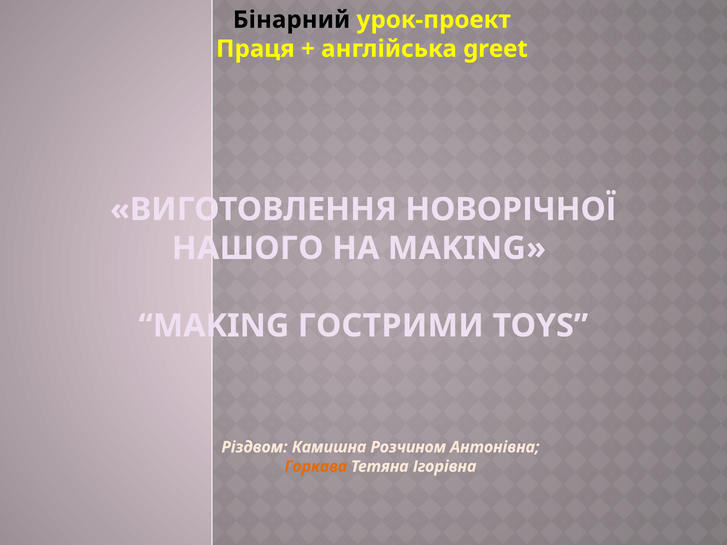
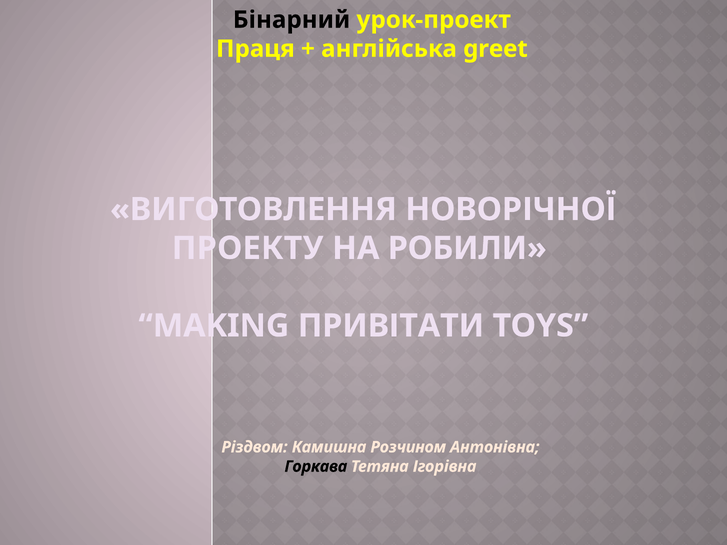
НАШОГО: НАШОГО -> ПРОЕКТУ
НА MAKING: MAKING -> РОБИЛИ
ГОСТРИМИ: ГОСТРИМИ -> ПРИВІТАТИ
Горкава colour: orange -> black
